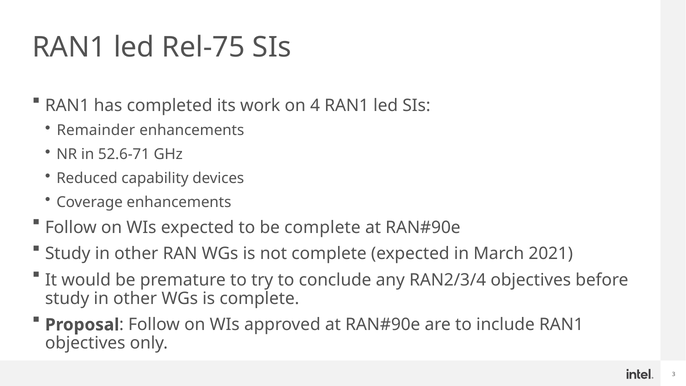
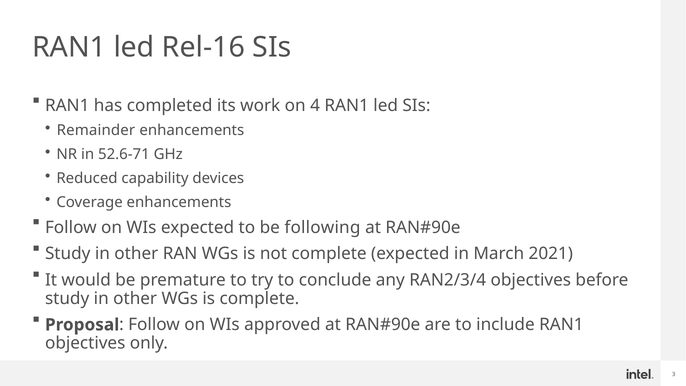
Rel-75: Rel-75 -> Rel-16
be complete: complete -> following
